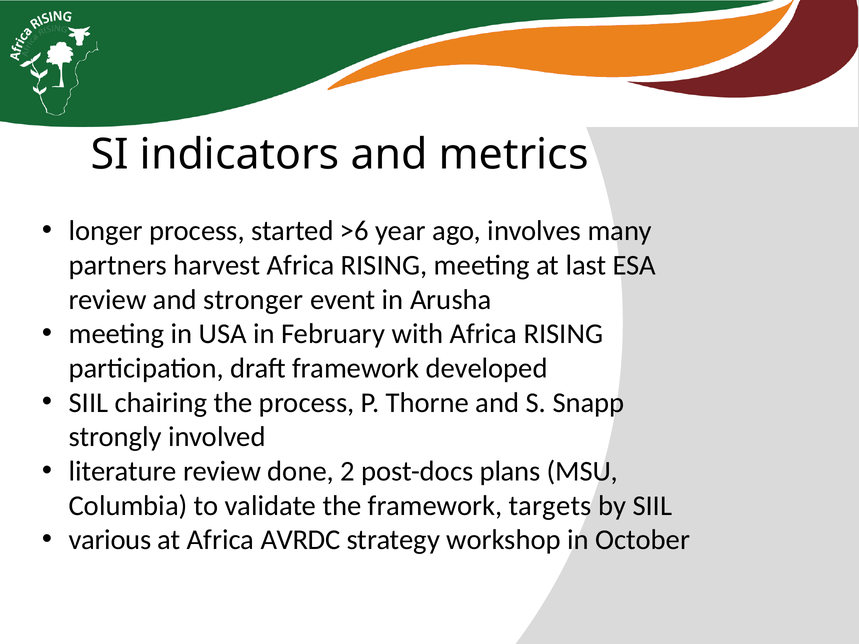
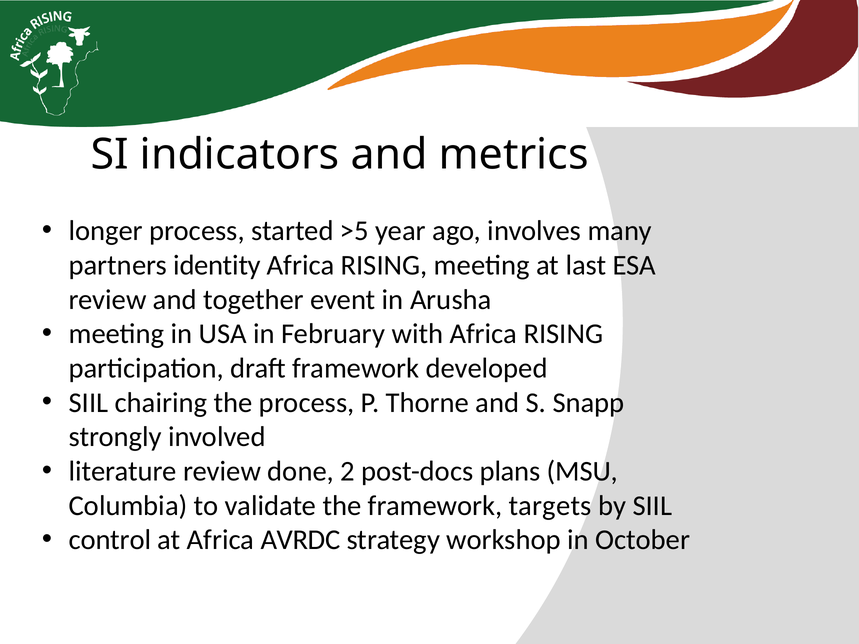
>6: >6 -> >5
harvest: harvest -> identity
stronger: stronger -> together
various: various -> control
